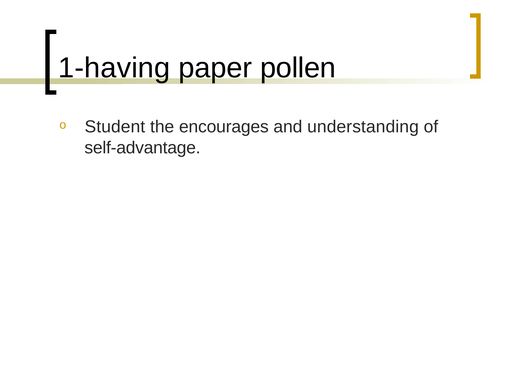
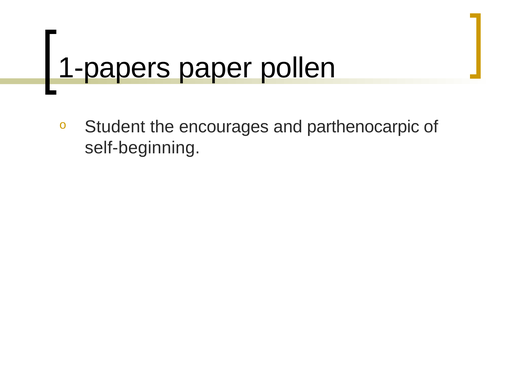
1-having: 1-having -> 1-papers
understanding: understanding -> parthenocarpic
self-advantage: self-advantage -> self-beginning
